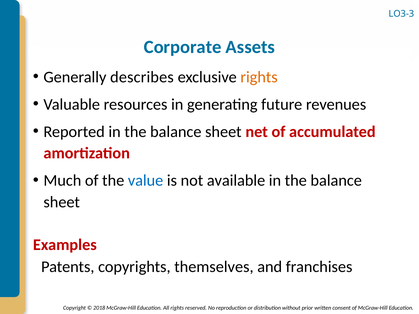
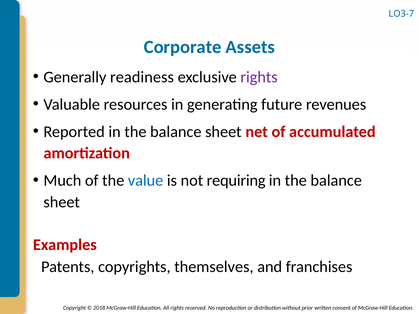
LO3-3: LO3-3 -> LO3-7
describes: describes -> readiness
rights at (259, 77) colour: orange -> purple
available: available -> requiring
